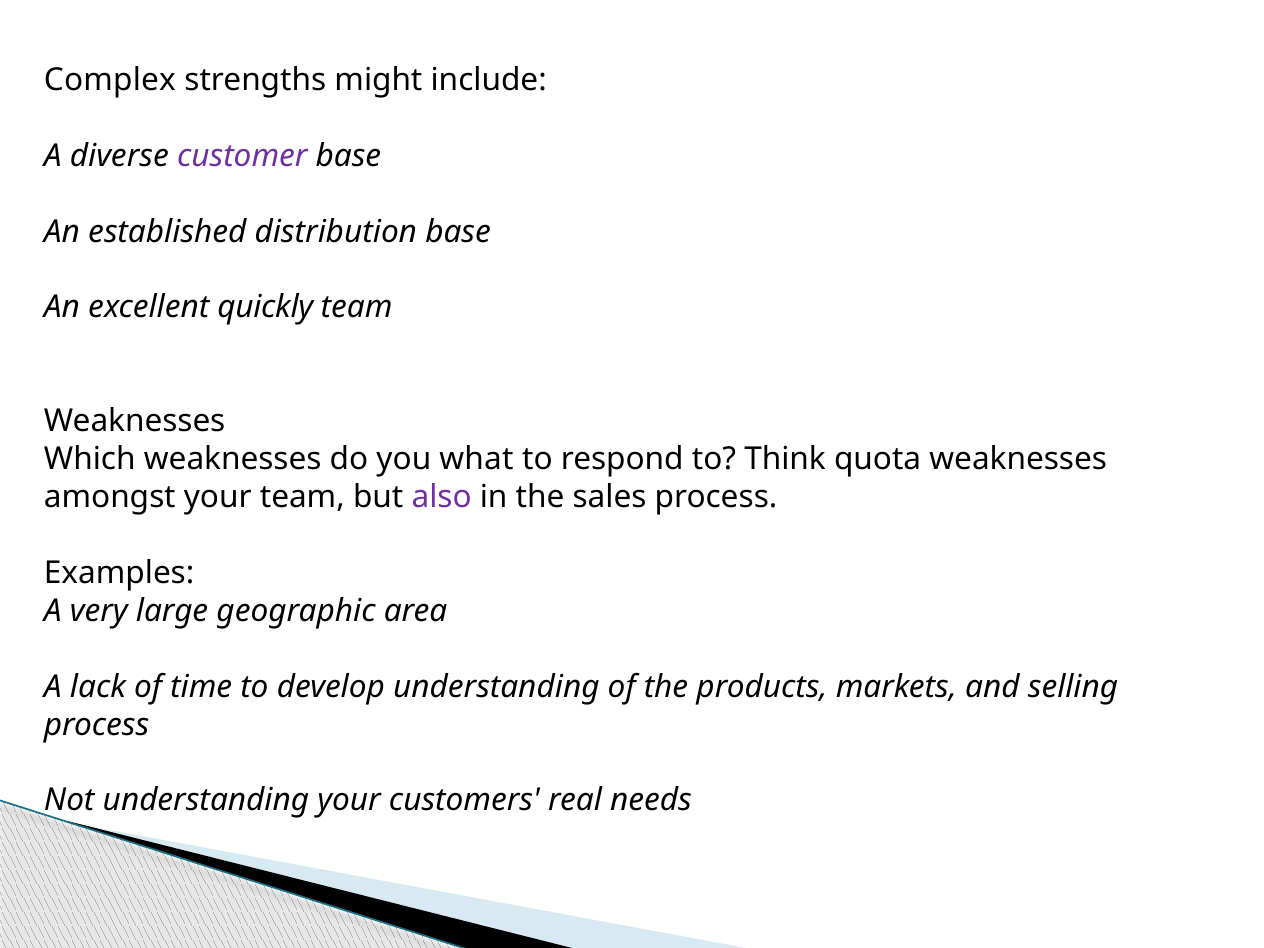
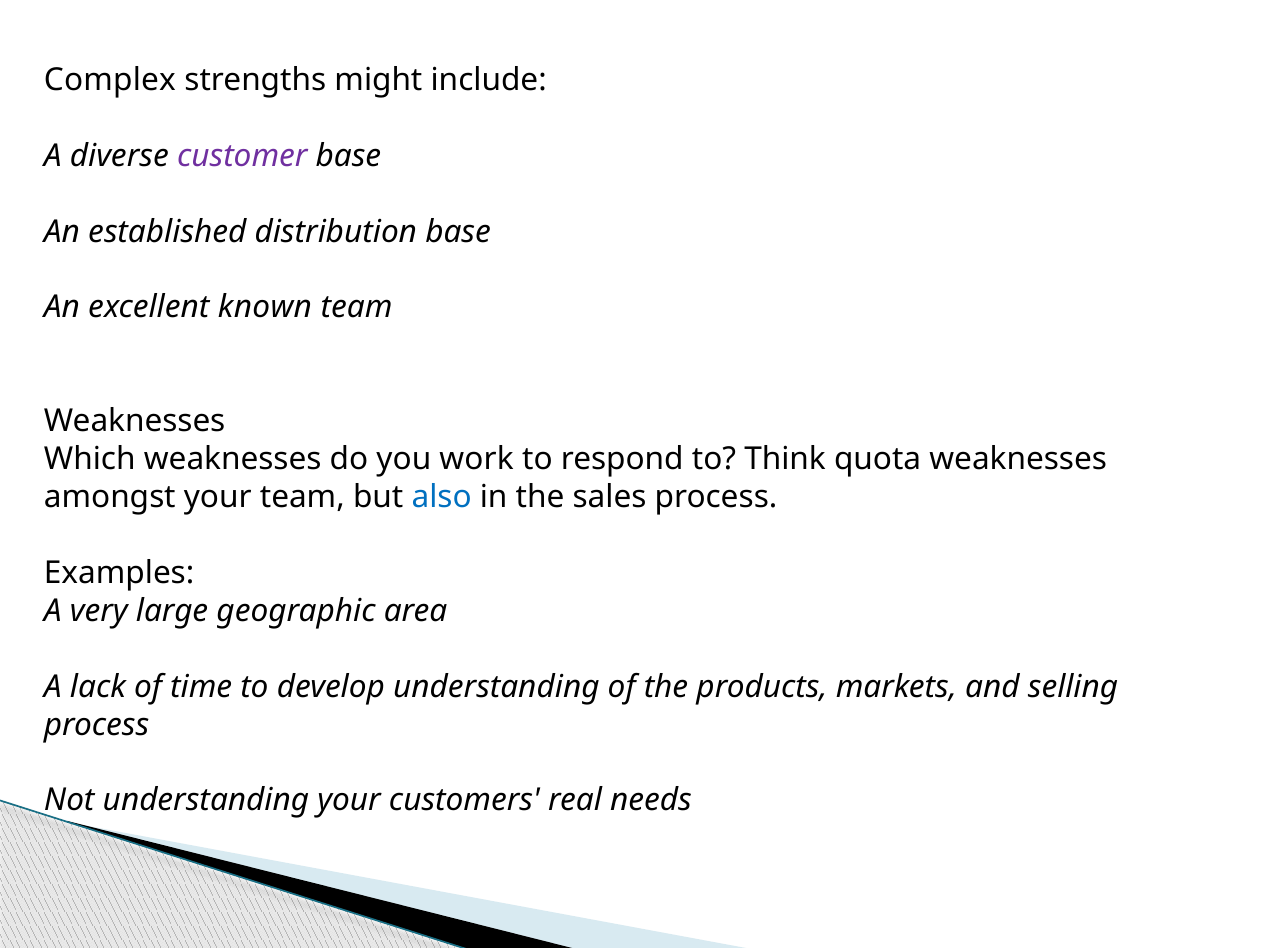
quickly: quickly -> known
what: what -> work
also colour: purple -> blue
